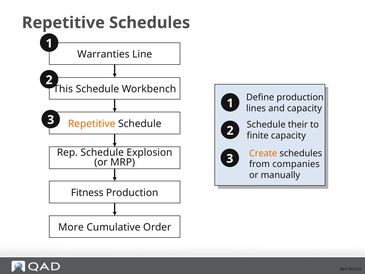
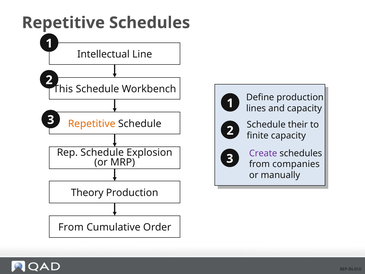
Warranties: Warranties -> Intellectual
Create colour: orange -> purple
Fitness: Fitness -> Theory
More at (71, 227): More -> From
